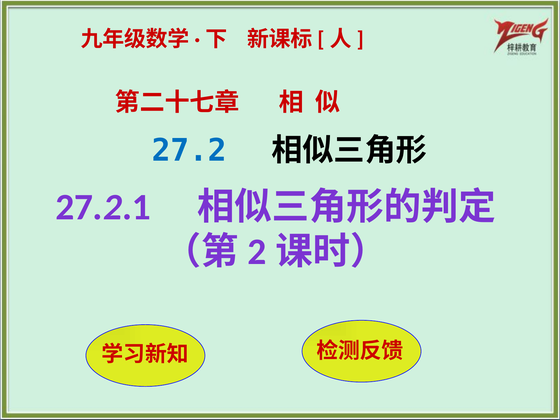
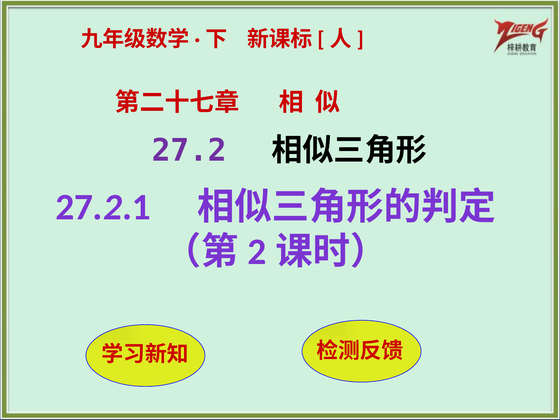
27.2 colour: blue -> purple
